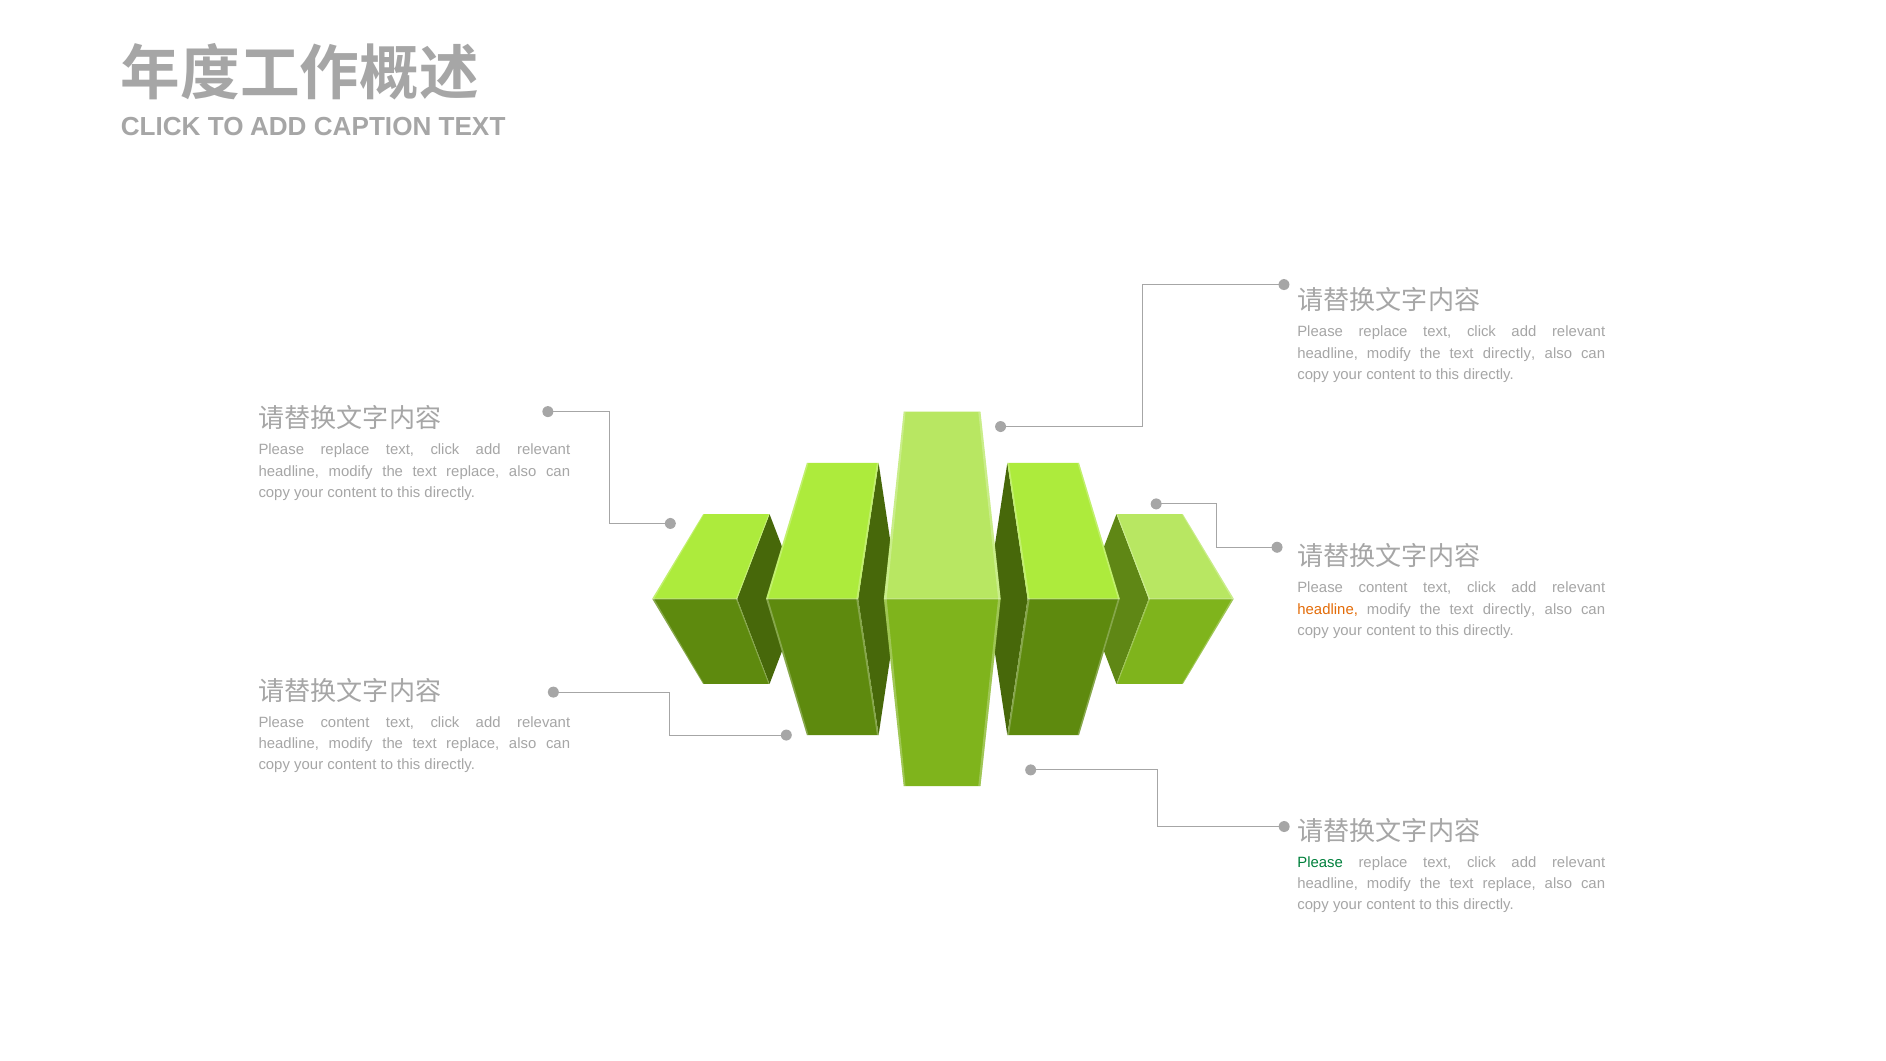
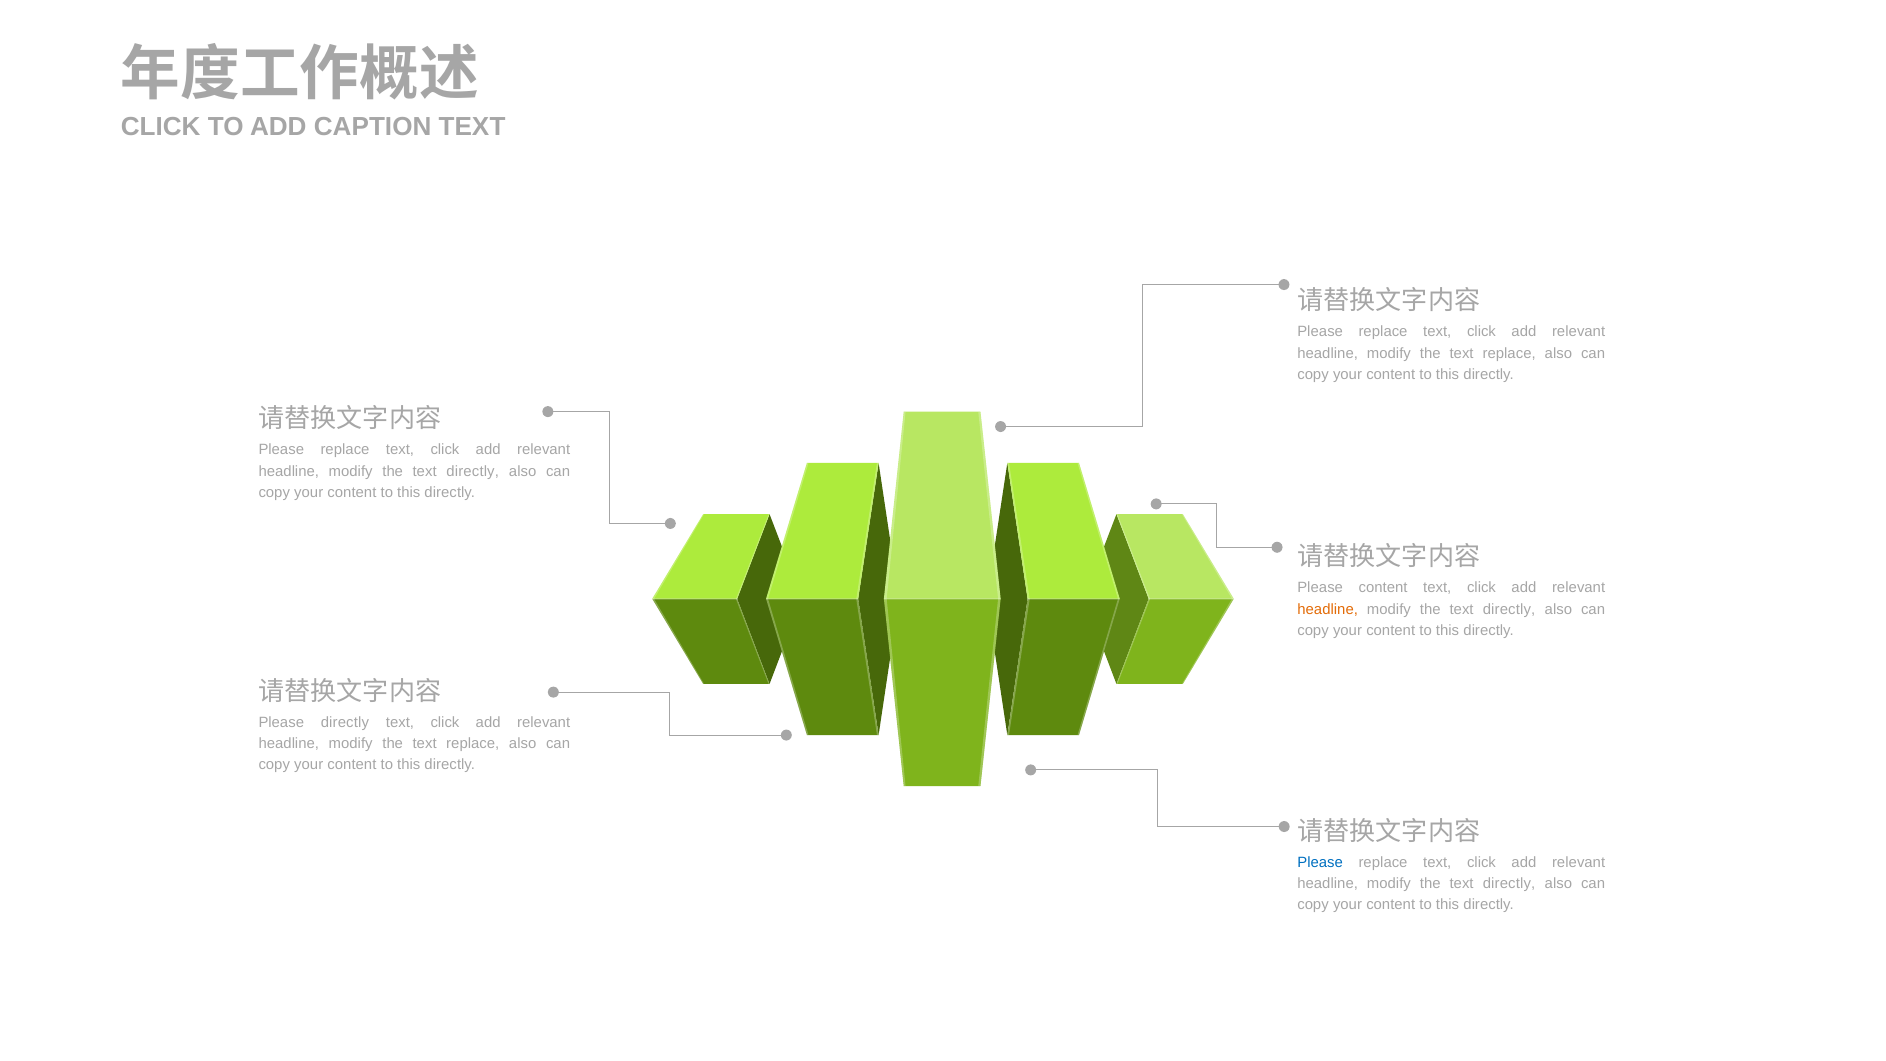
directly at (1509, 353): directly -> replace
replace at (473, 471): replace -> directly
content at (345, 722): content -> directly
Please at (1320, 862) colour: green -> blue
replace at (1509, 883): replace -> directly
